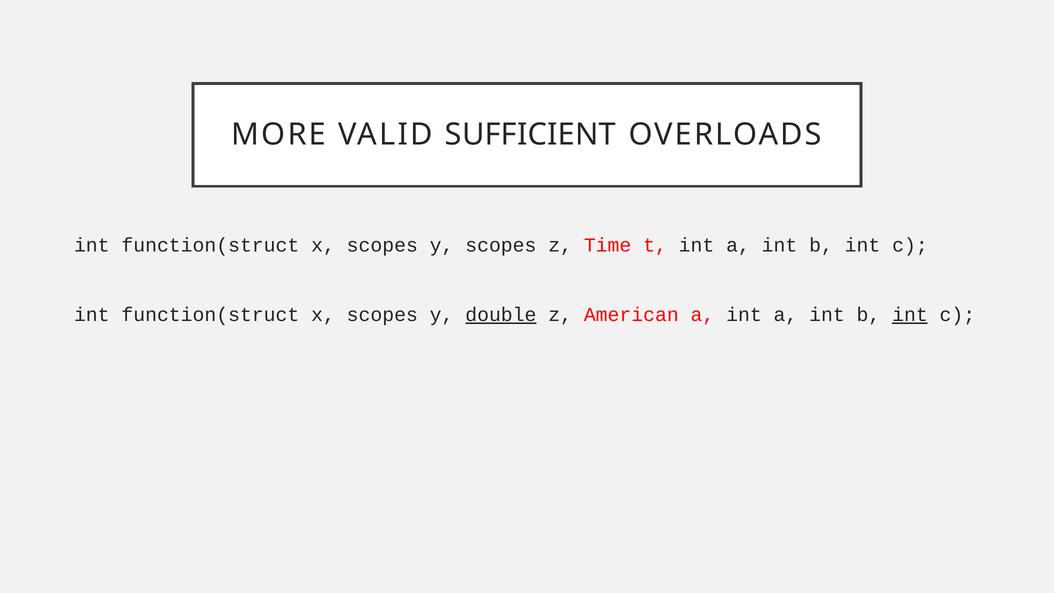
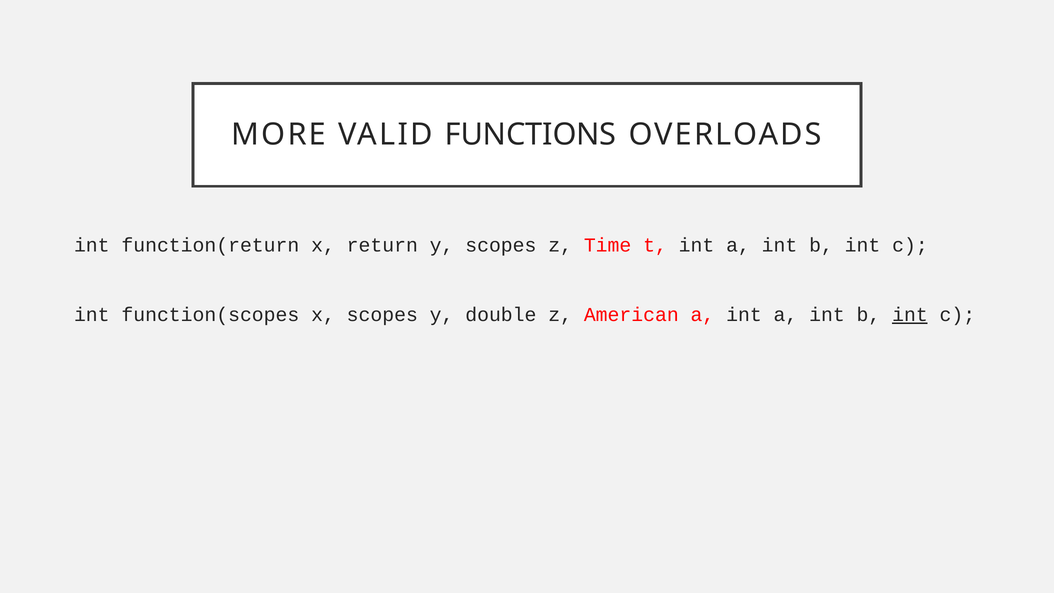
SUFFICIENT: SUFFICIENT -> FUNCTIONS
function(struct at (210, 245): function(struct -> function(return
scopes at (382, 245): scopes -> return
function(struct at (210, 315): function(struct -> function(scopes
double underline: present -> none
